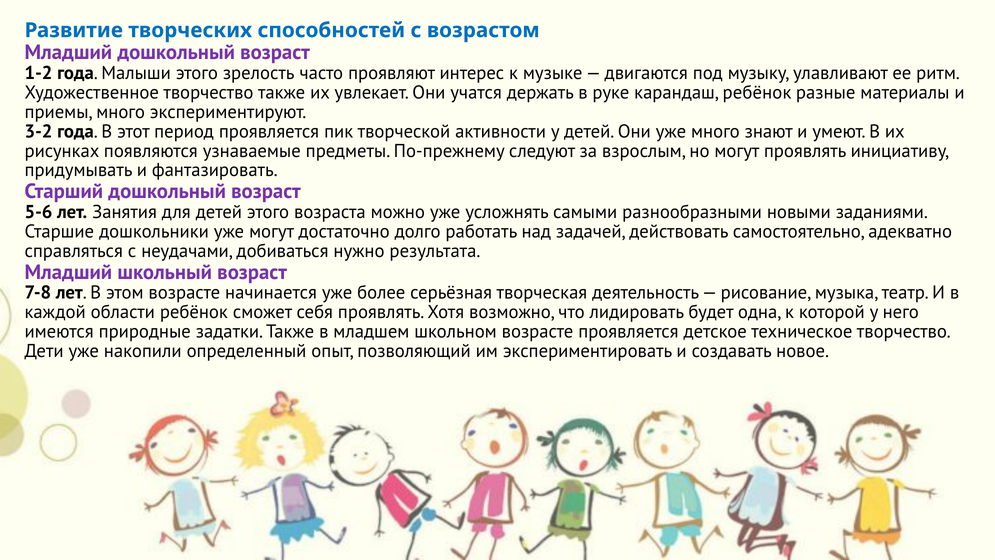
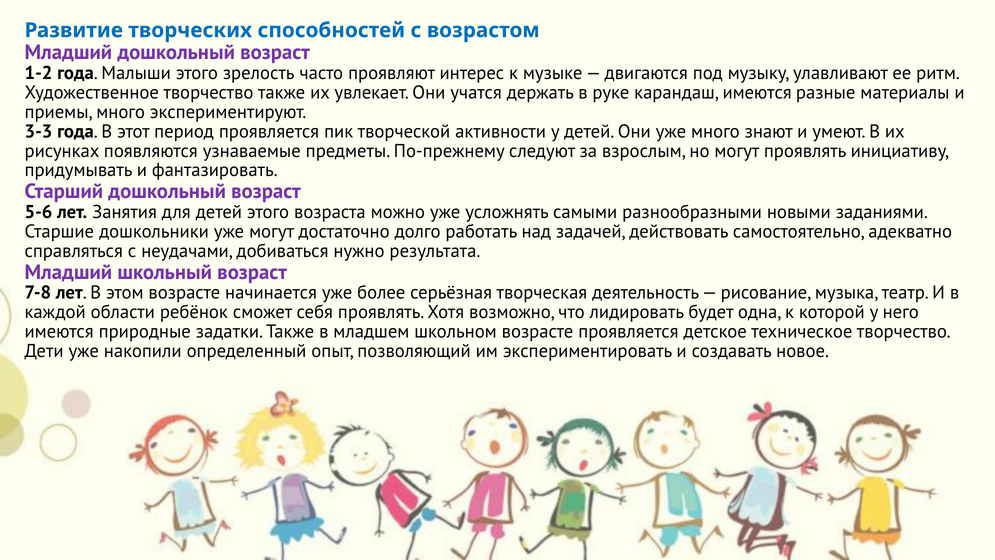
карандаш ребёнок: ребёнок -> имеются
3-2: 3-2 -> 3-3
